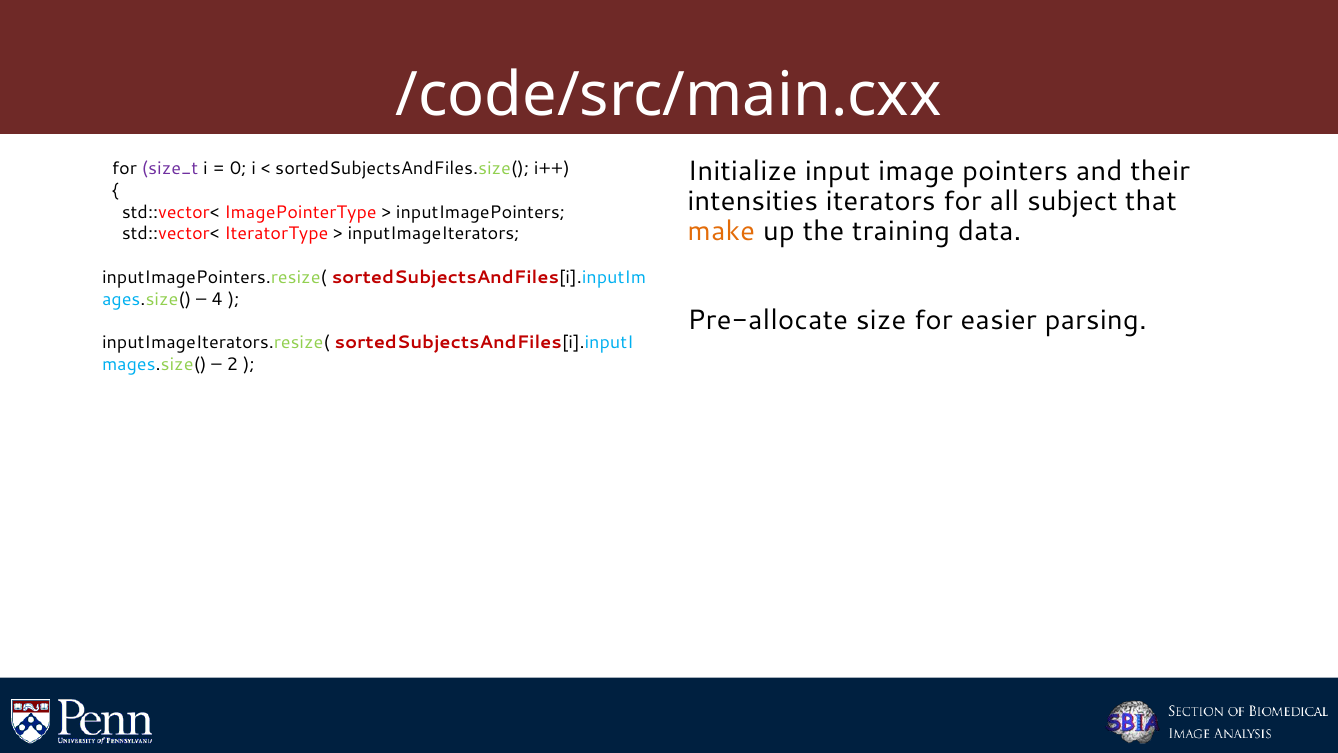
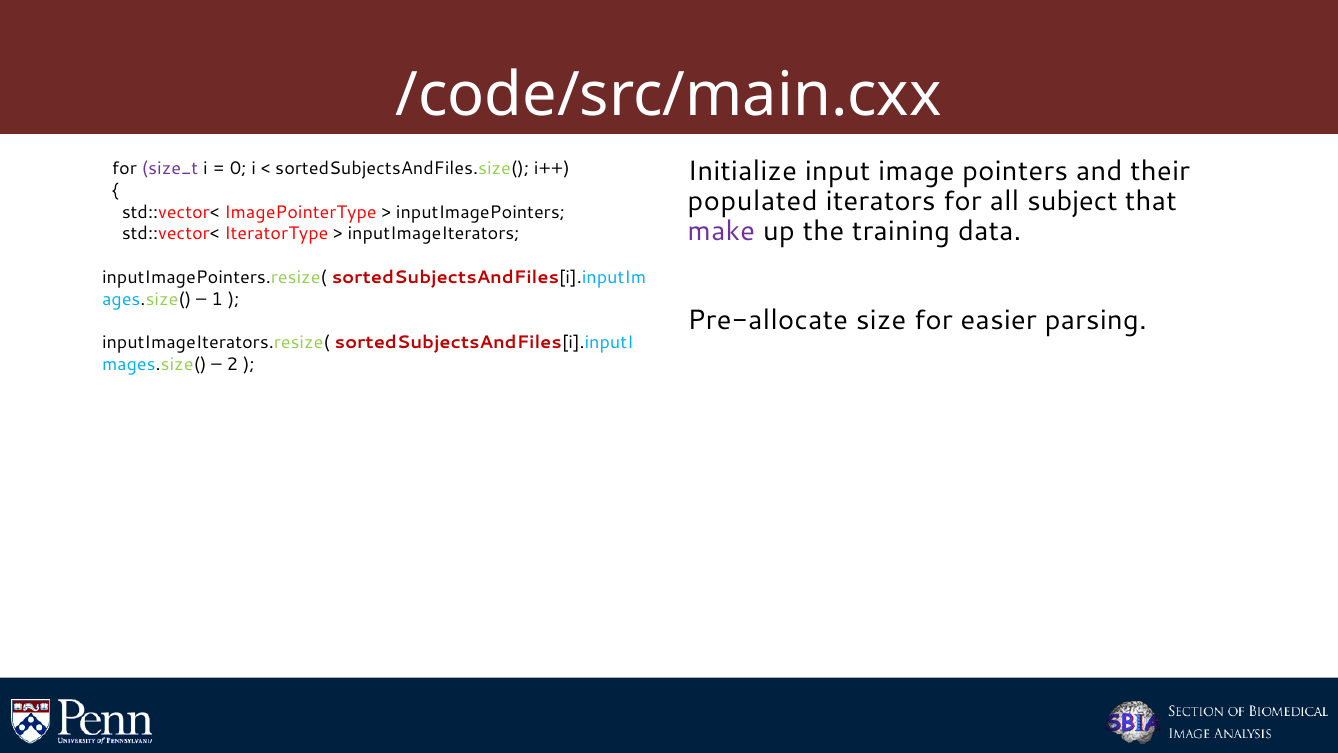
intensities: intensities -> populated
make colour: orange -> purple
4: 4 -> 1
